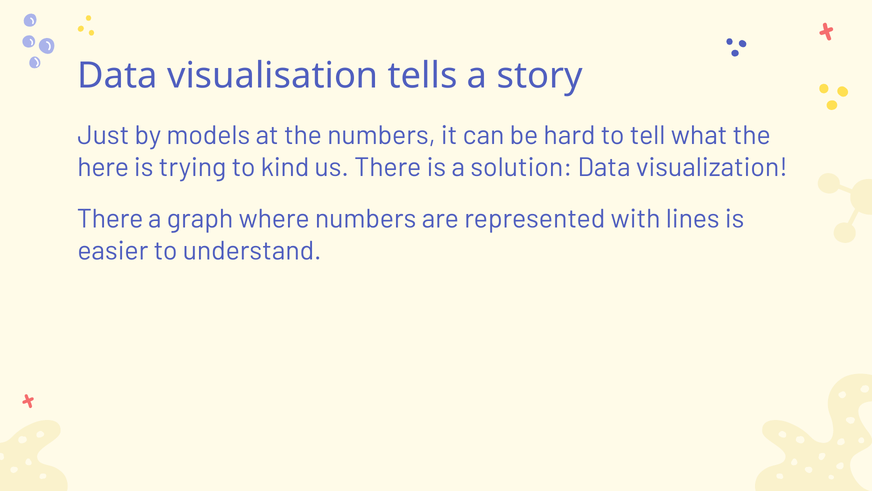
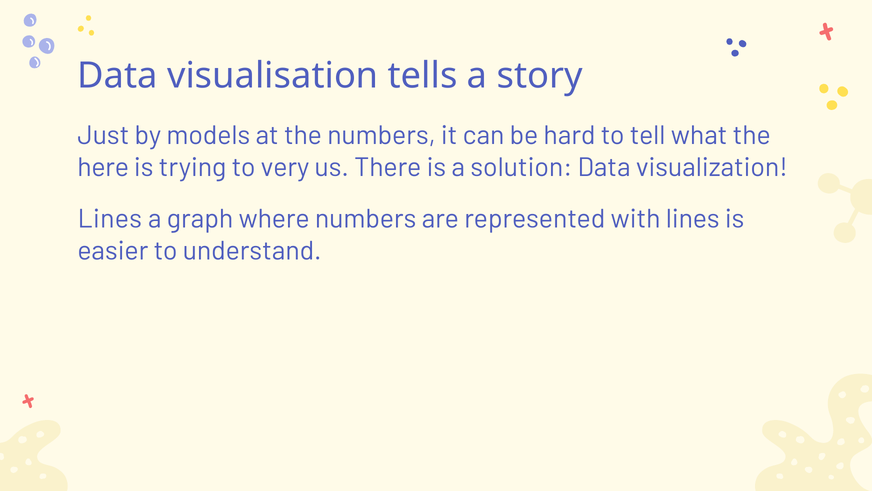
kind: kind -> very
There at (110, 219): There -> Lines
